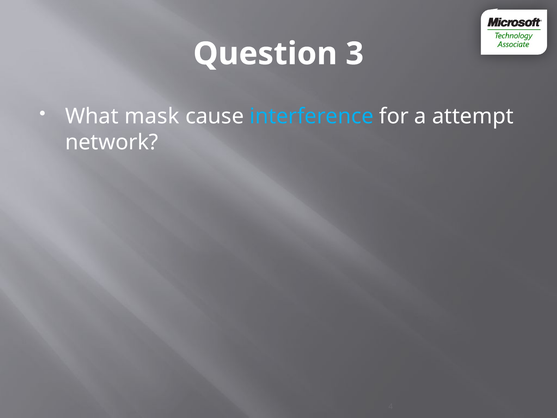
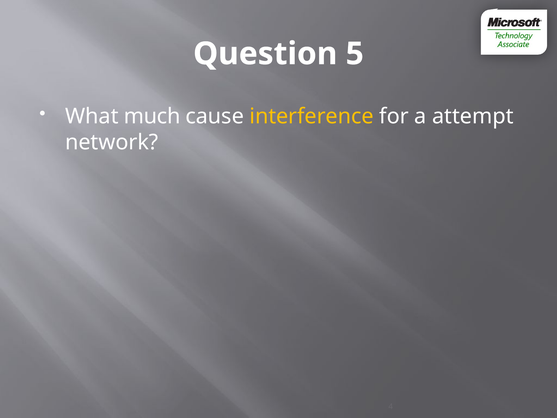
3: 3 -> 5
mask: mask -> much
interference colour: light blue -> yellow
